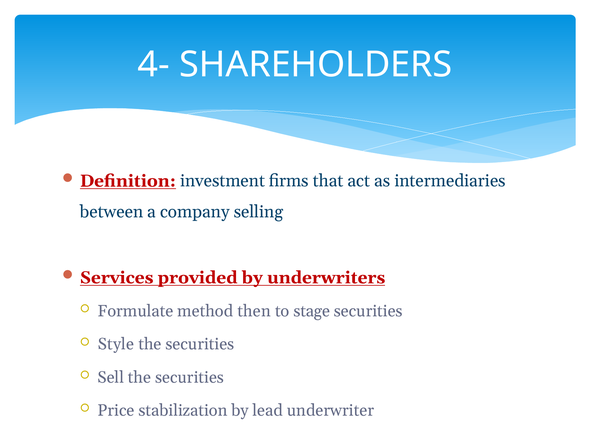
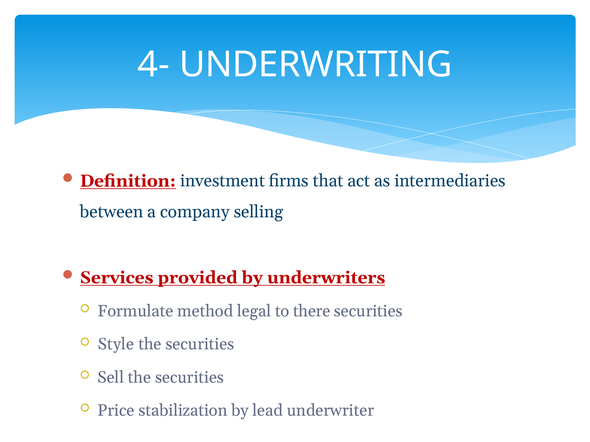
SHAREHOLDERS: SHAREHOLDERS -> UNDERWRITING
then: then -> legal
stage: stage -> there
